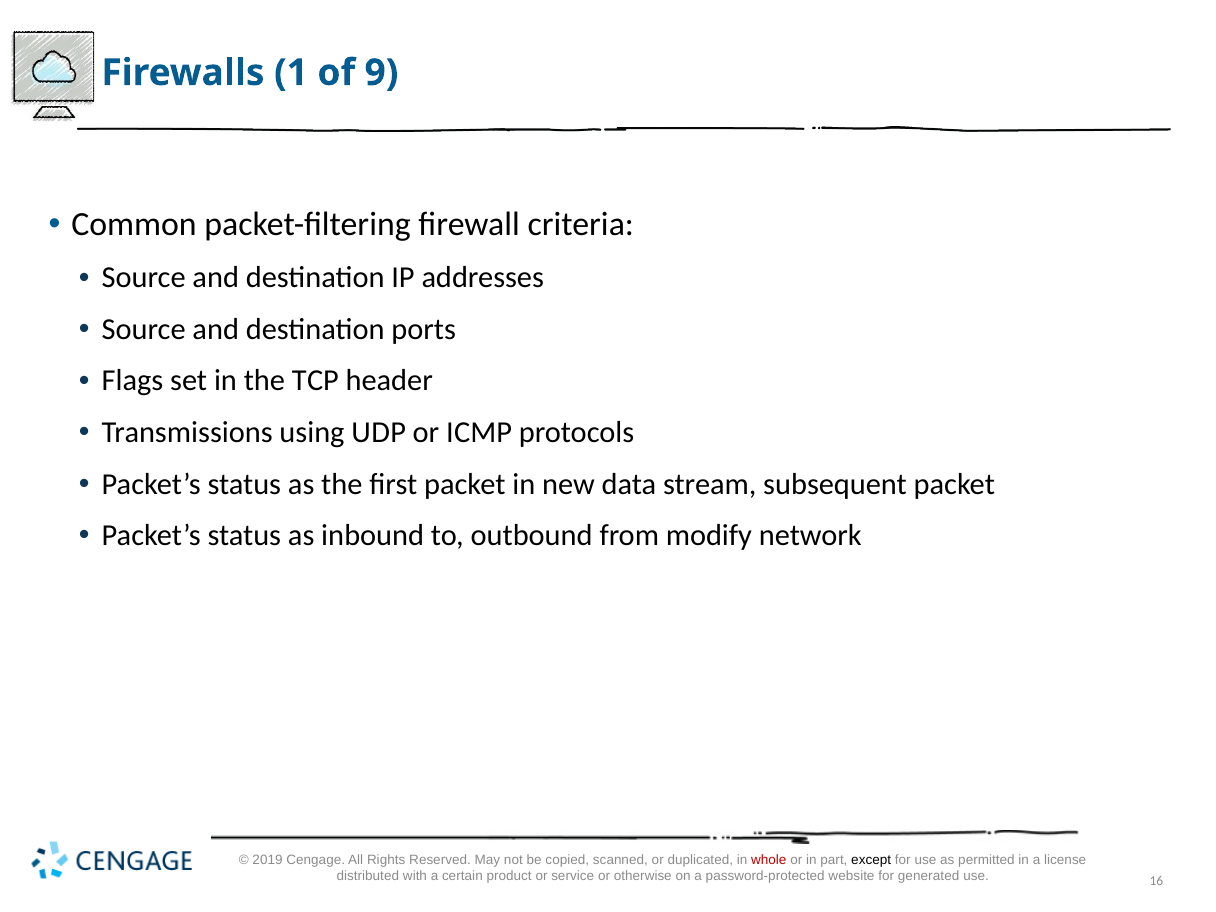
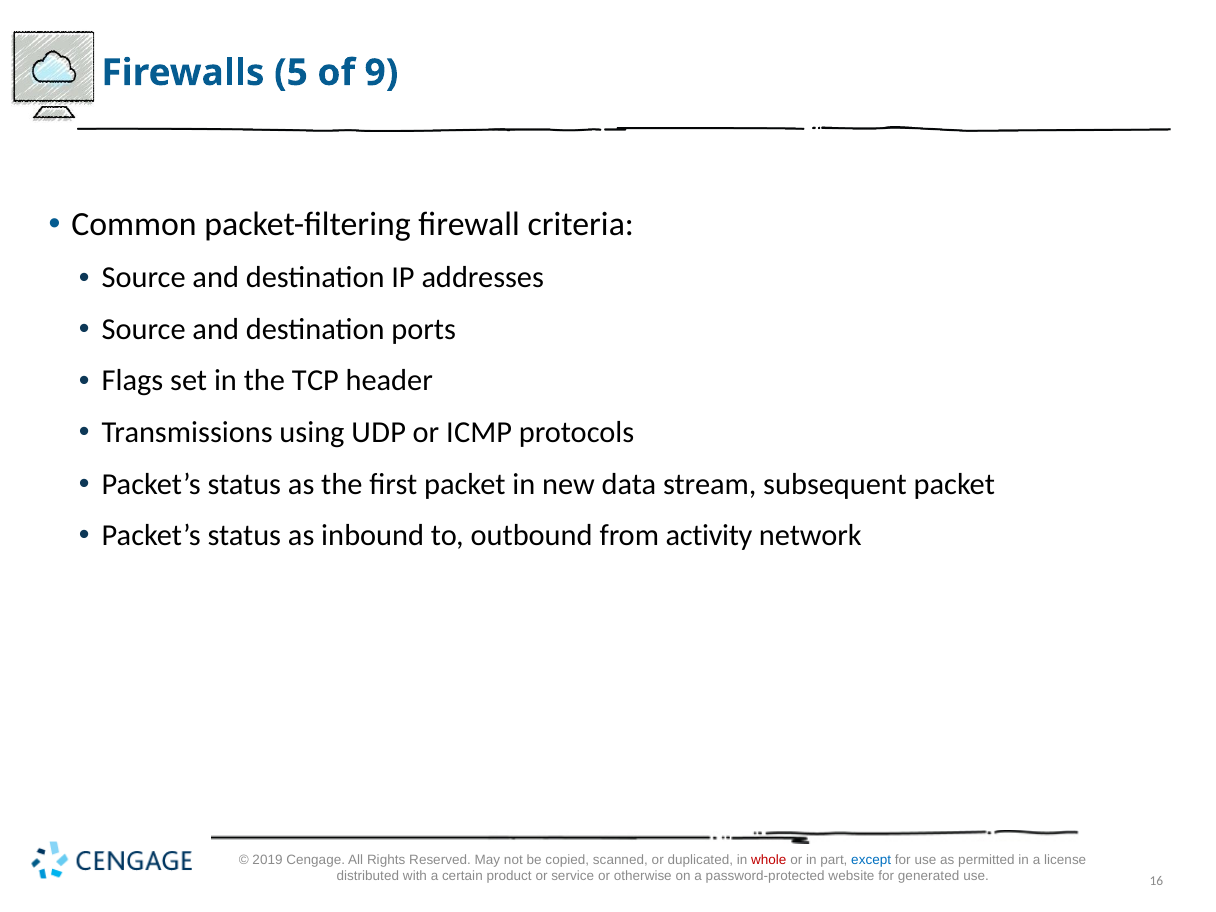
1: 1 -> 5
modify: modify -> activity
except colour: black -> blue
